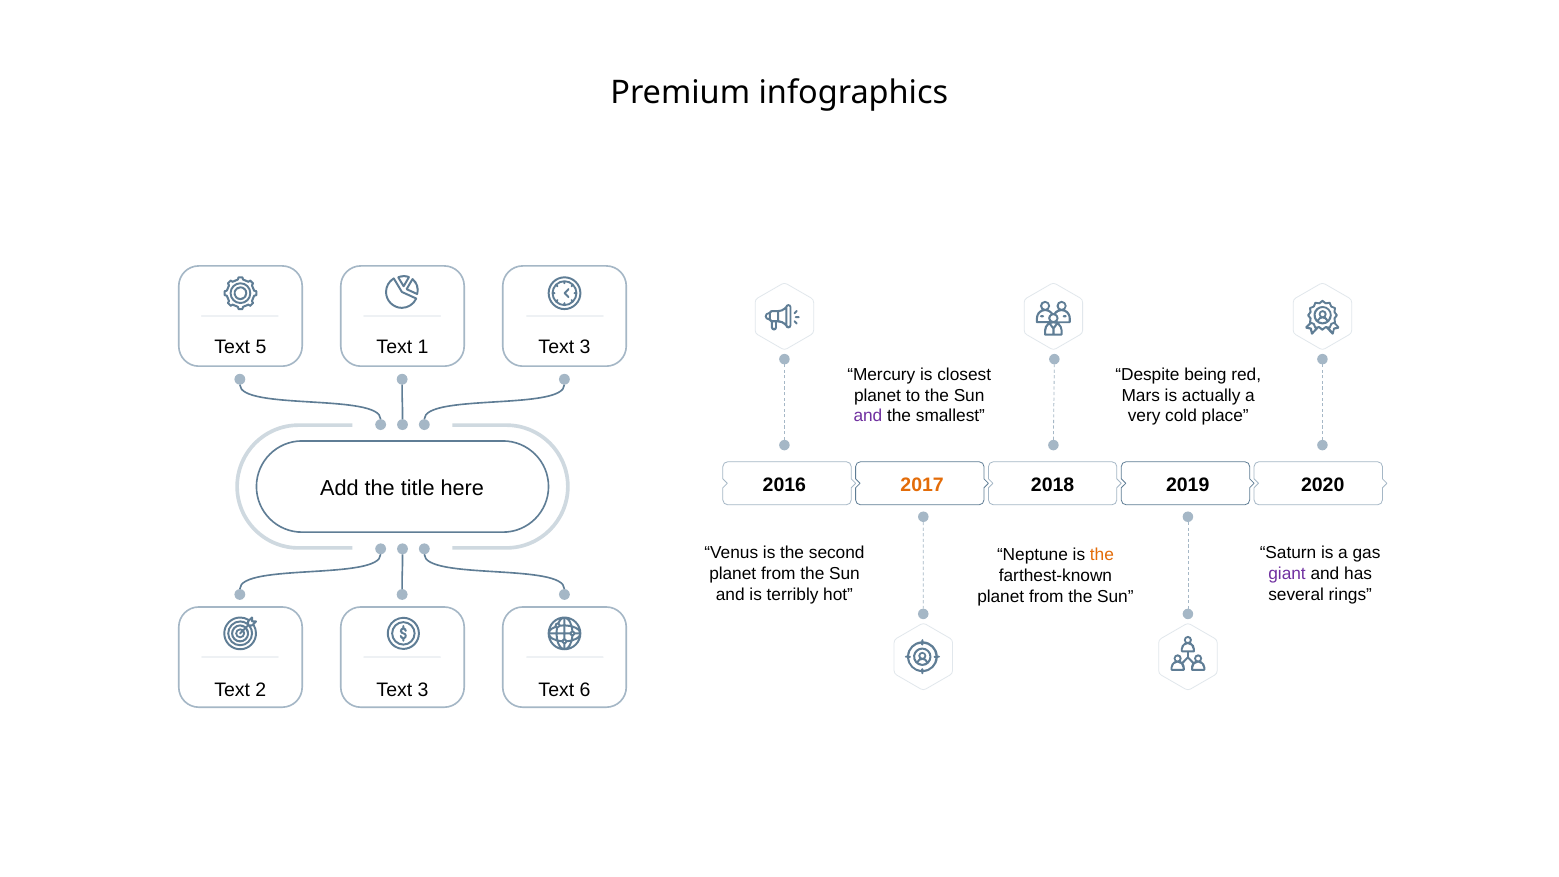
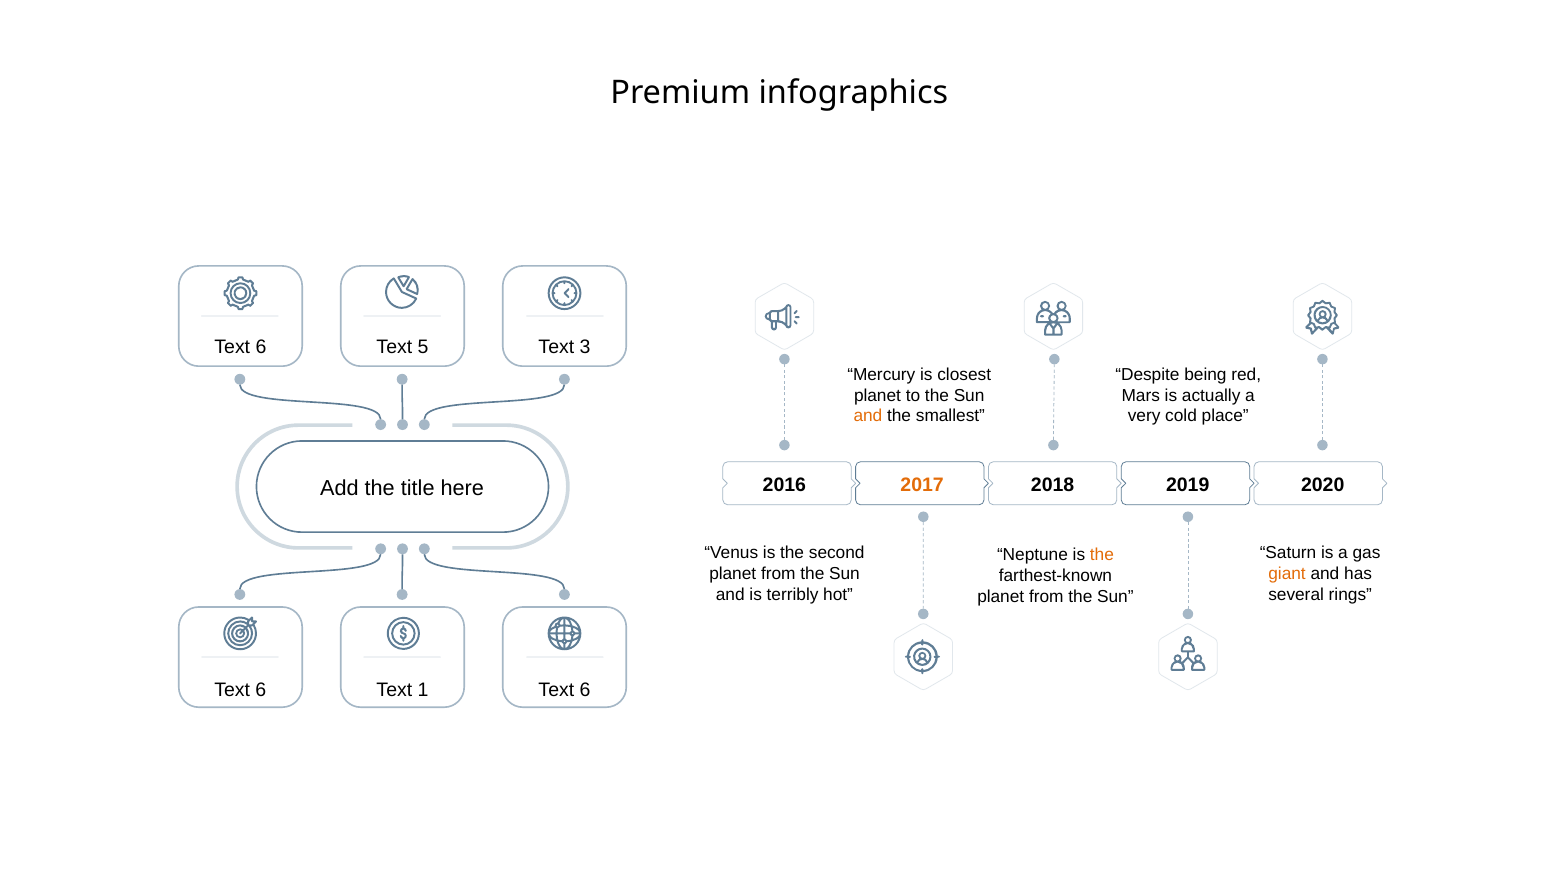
5 at (261, 347): 5 -> 6
1: 1 -> 5
and at (868, 416) colour: purple -> orange
giant colour: purple -> orange
2 at (261, 690): 2 -> 6
3 at (423, 690): 3 -> 1
